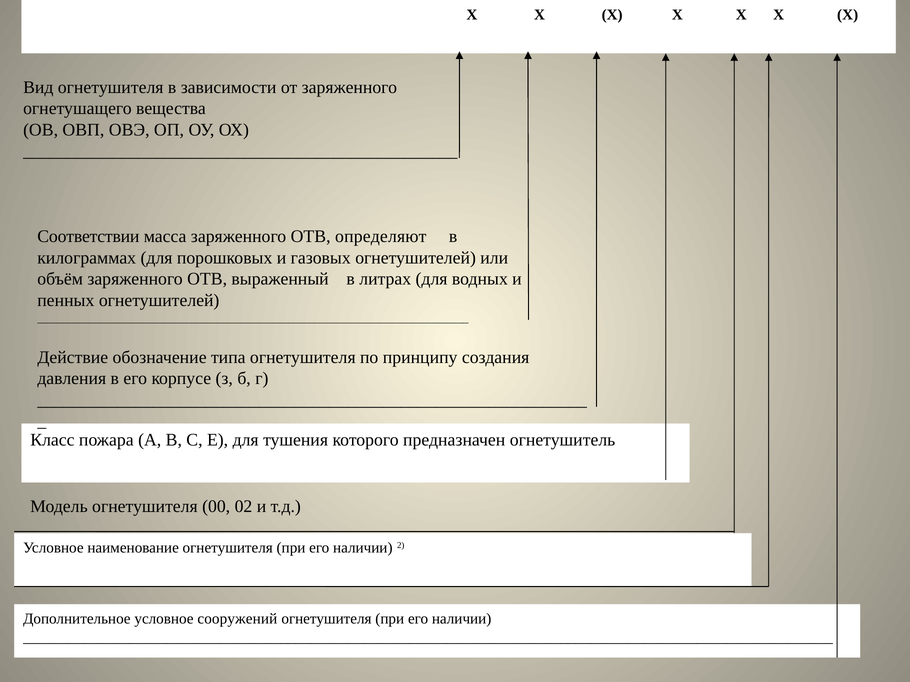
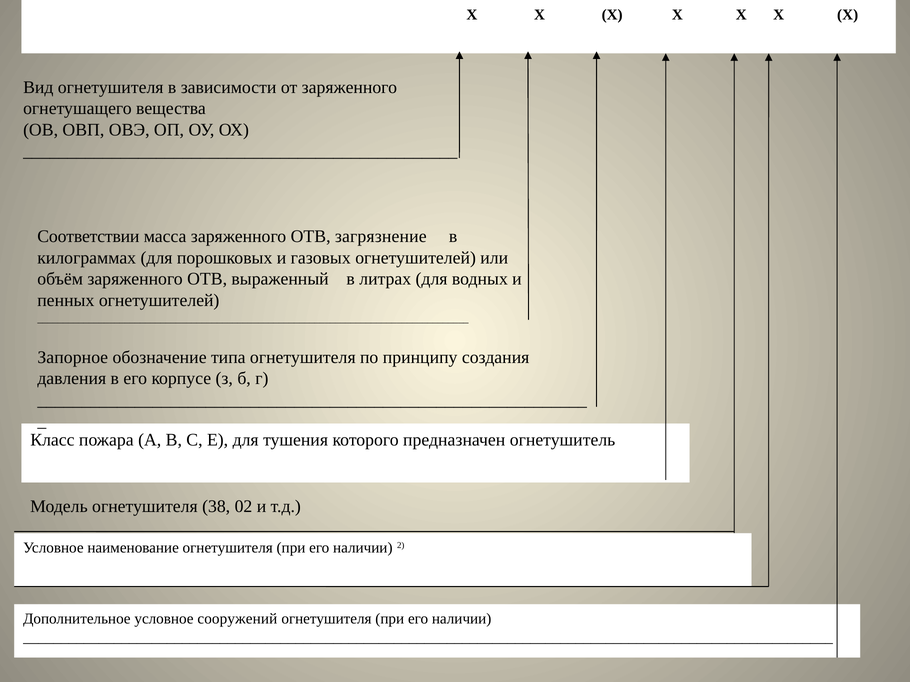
определяют: определяют -> загрязнение
Действие: Действие -> Запорное
00: 00 -> 38
